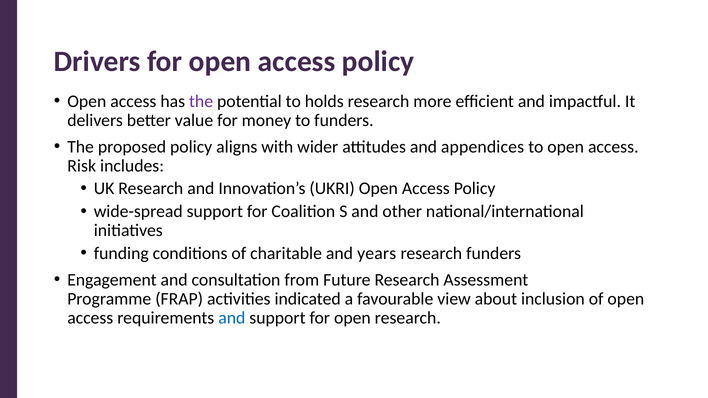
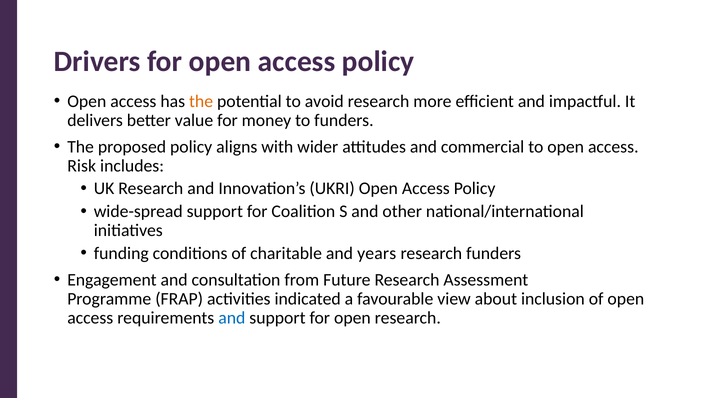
the at (201, 101) colour: purple -> orange
holds: holds -> avoid
appendices: appendices -> commercial
